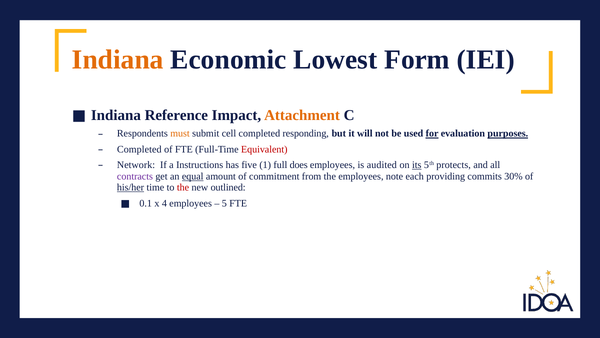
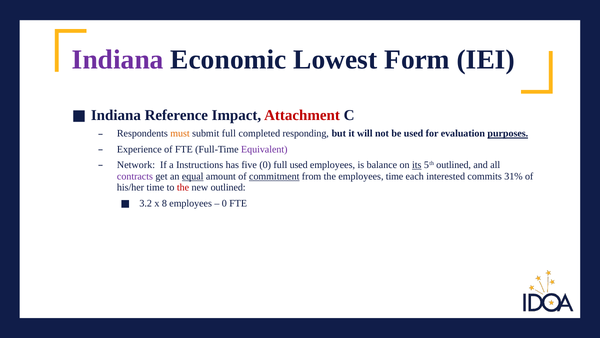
Indiana at (118, 59) colour: orange -> purple
Attachment colour: orange -> red
submit cell: cell -> full
for underline: present -> none
Completed at (139, 149): Completed -> Experience
Equivalent colour: red -> purple
five 1: 1 -> 0
full does: does -> used
audited: audited -> balance
5th protects: protects -> outlined
commitment underline: none -> present
employees note: note -> time
providing: providing -> interested
30%: 30% -> 31%
his/her underline: present -> none
0.1: 0.1 -> 3.2
4: 4 -> 8
5 at (224, 203): 5 -> 0
